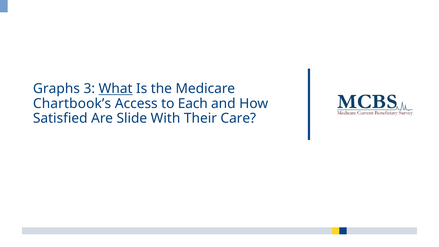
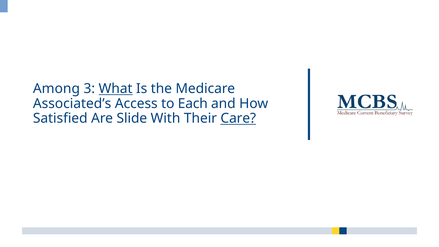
Graphs: Graphs -> Among
Chartbook’s: Chartbook’s -> Associated’s
Care underline: none -> present
